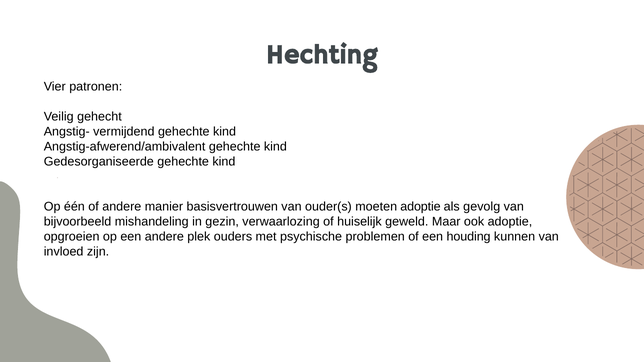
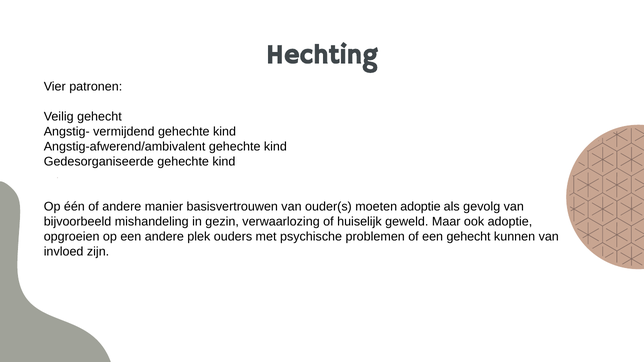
een houding: houding -> gehecht
